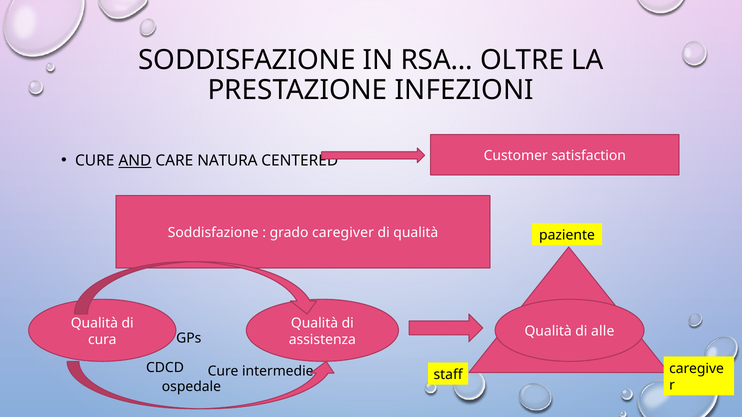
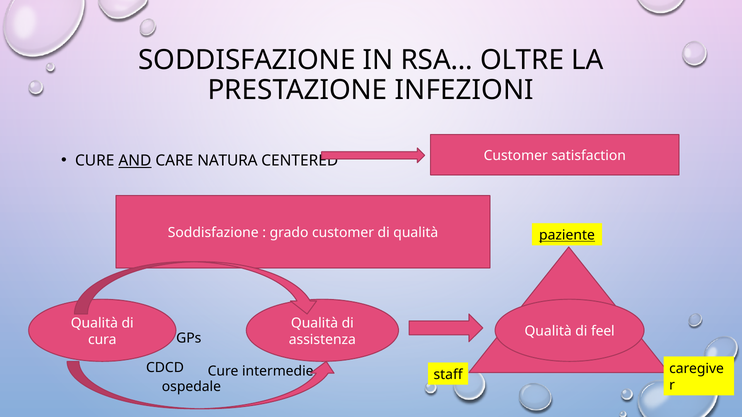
grado caregiver: caregiver -> customer
paziente underline: none -> present
alle: alle -> feel
